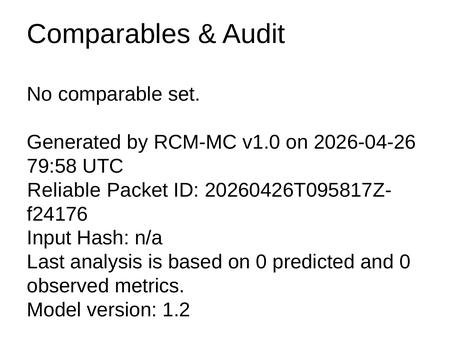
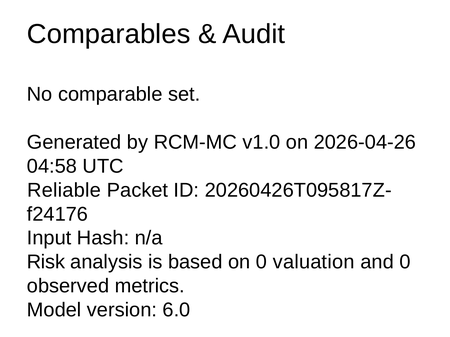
79:58: 79:58 -> 04:58
Last: Last -> Risk
predicted: predicted -> valuation
1.2: 1.2 -> 6.0
